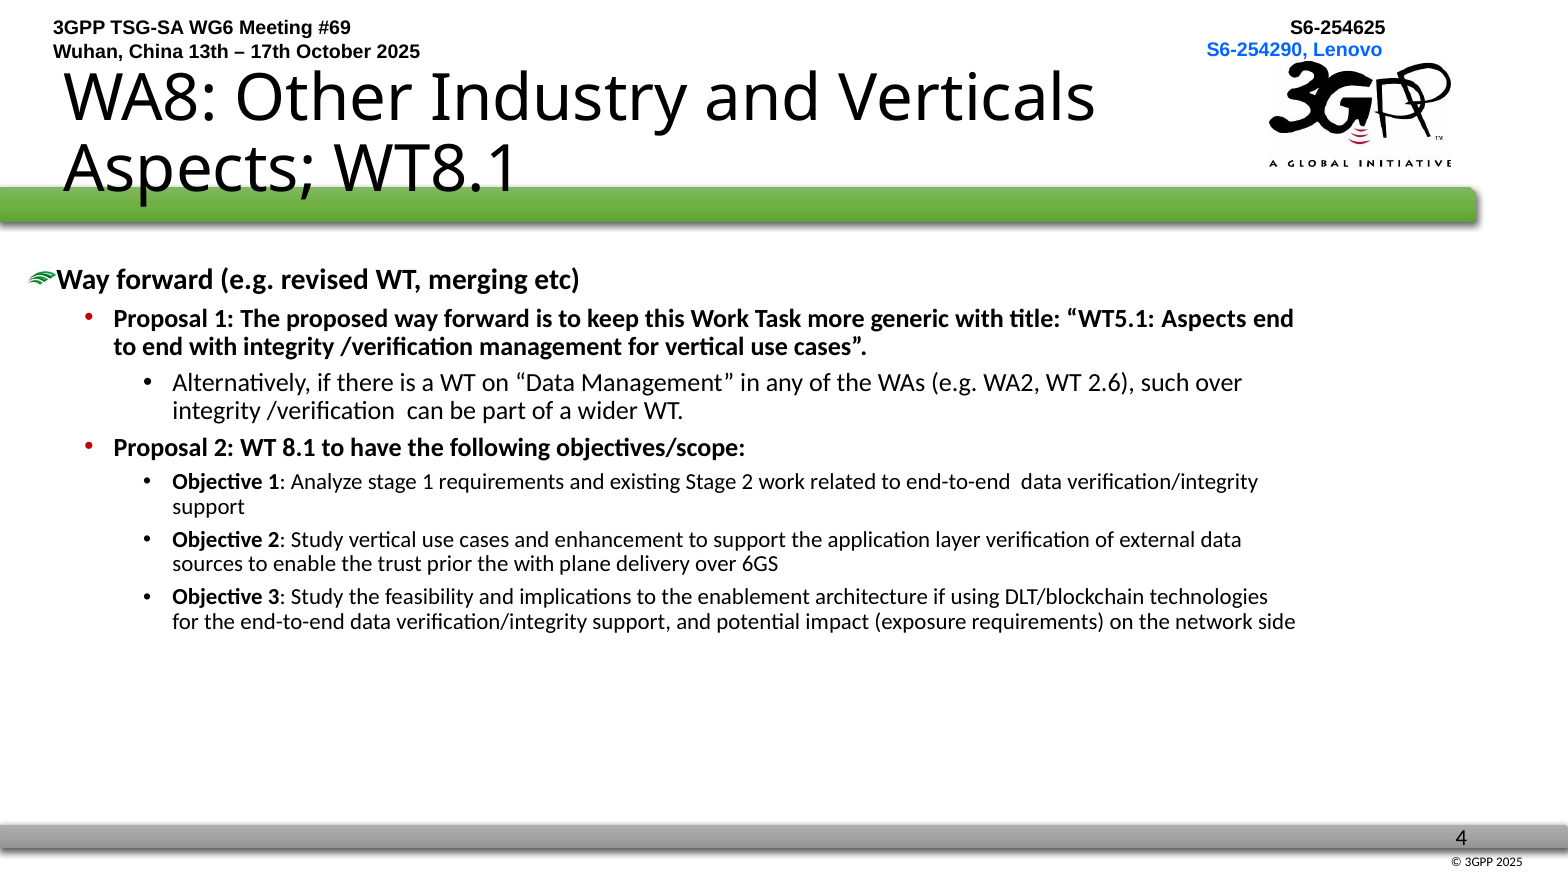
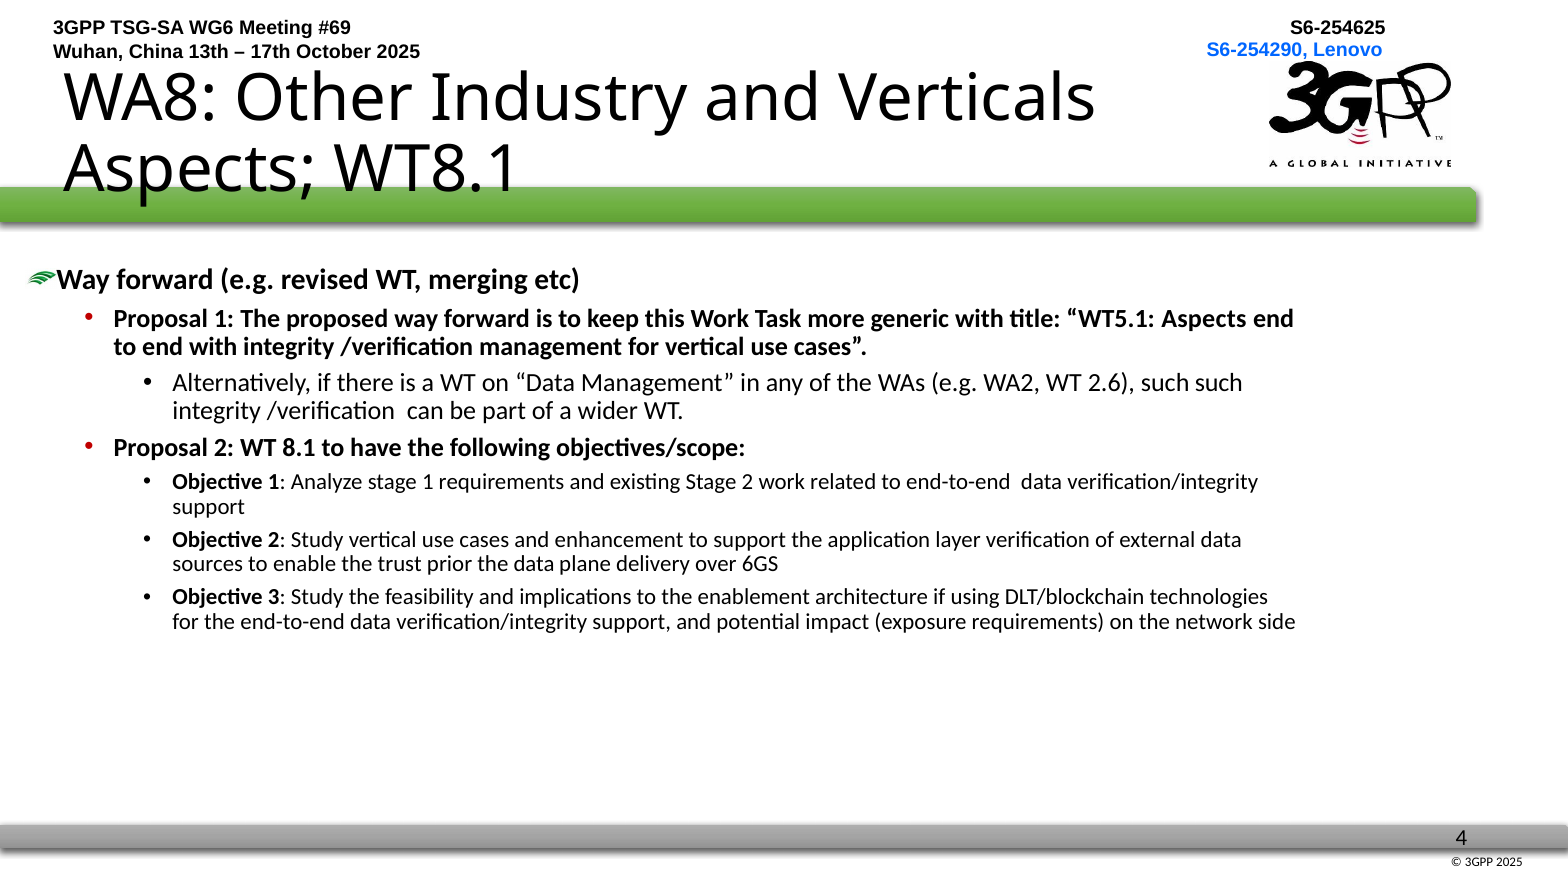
such over: over -> such
the with: with -> data
